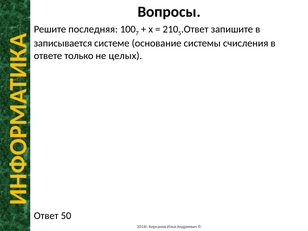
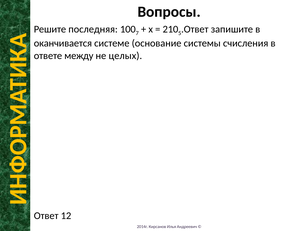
записывается: записывается -> оканчивается
только: только -> между
50: 50 -> 12
